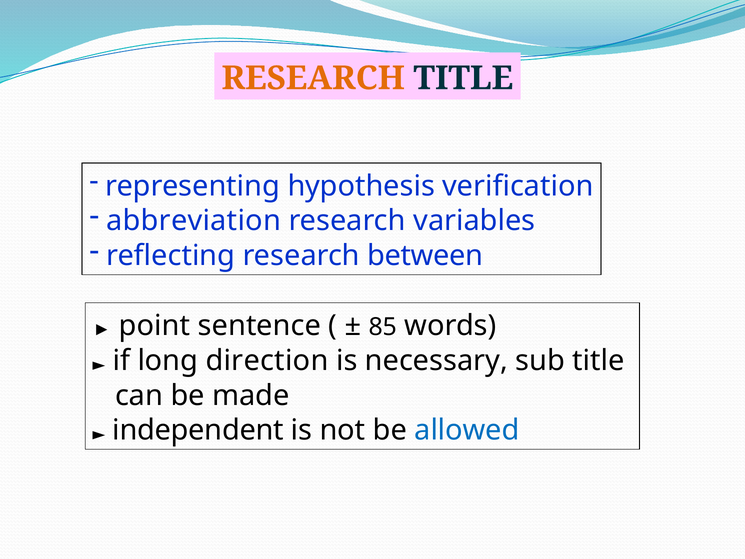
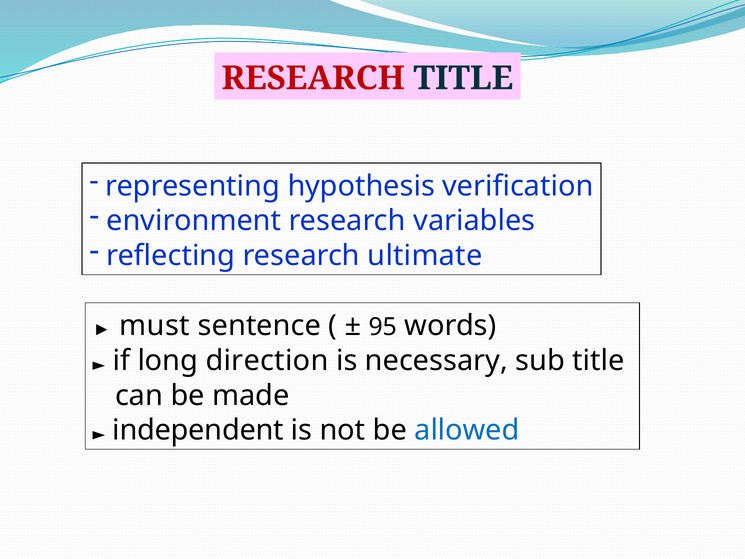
RESEARCH at (313, 78) colour: orange -> red
abbreviation: abbreviation -> environment
between: between -> ultimate
point: point -> must
85: 85 -> 95
